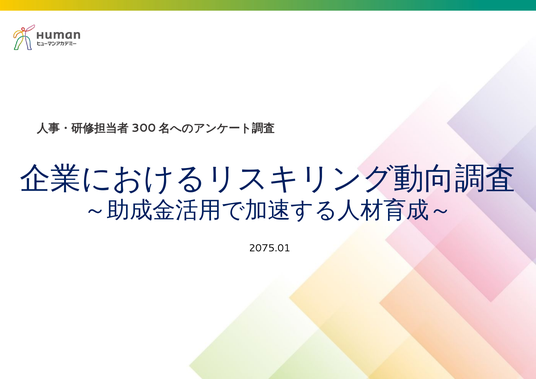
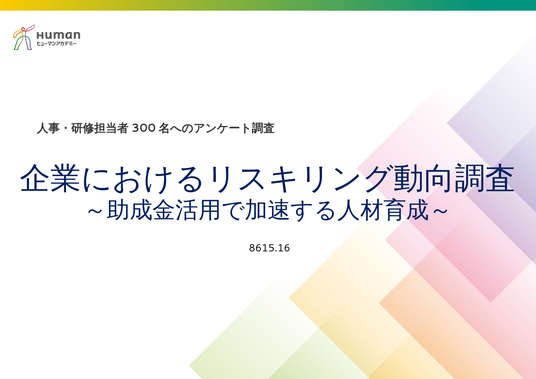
2075.01: 2075.01 -> 8615.16
